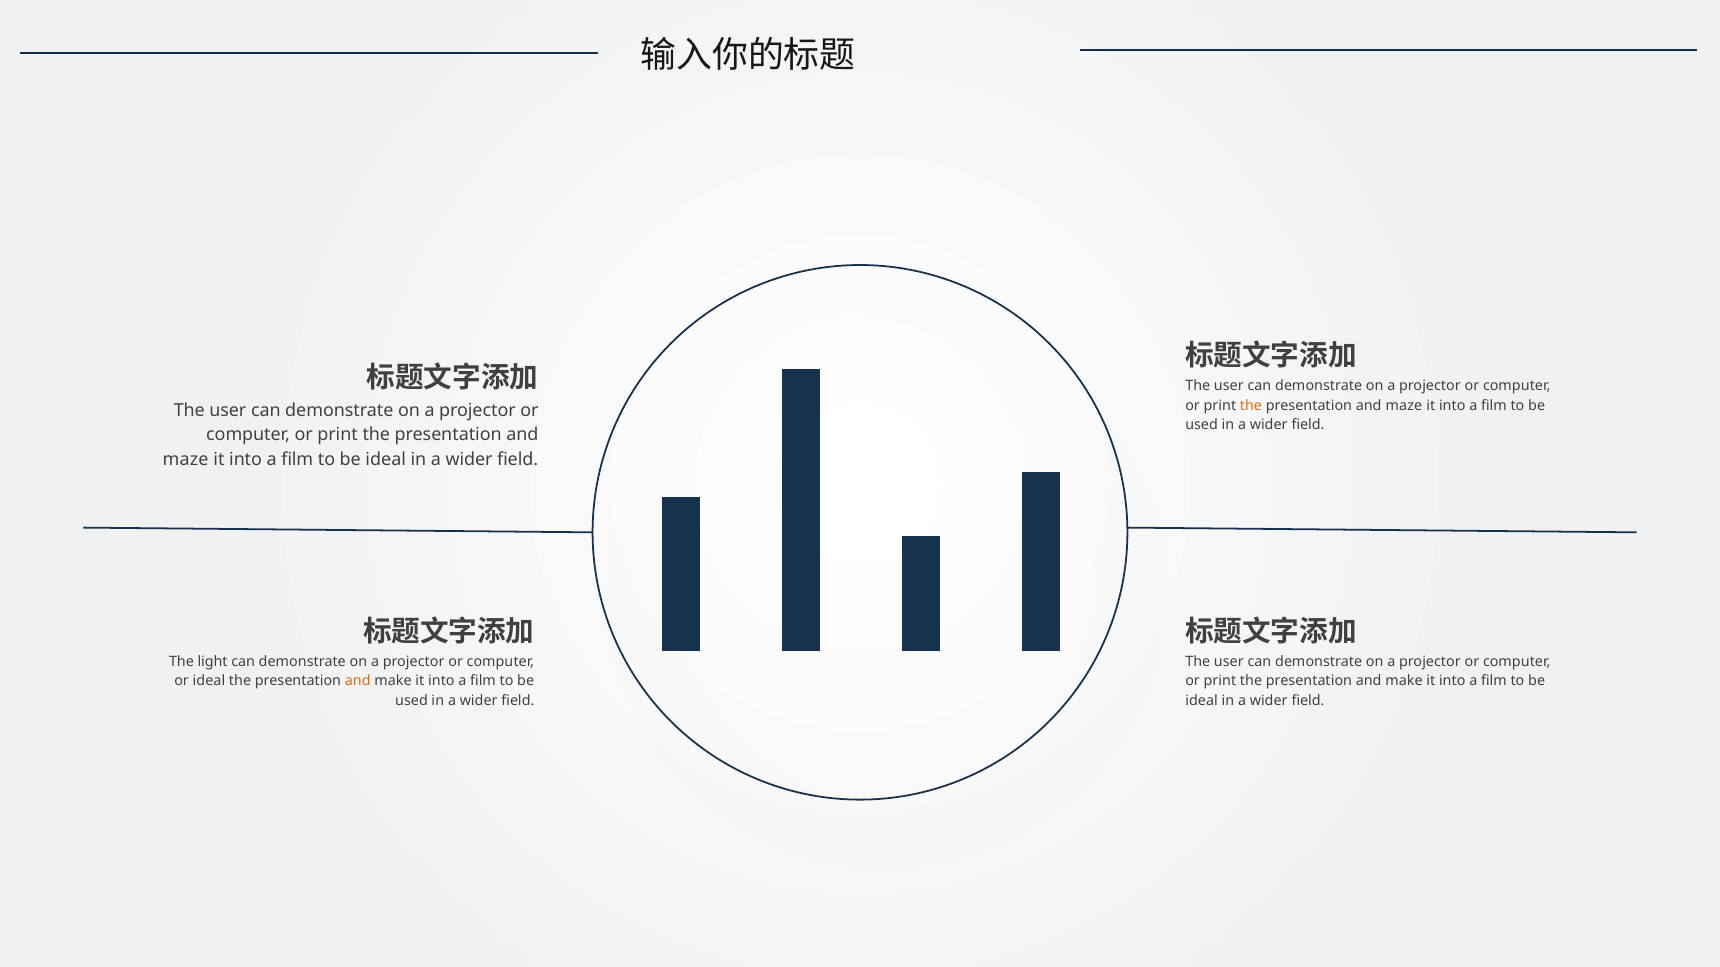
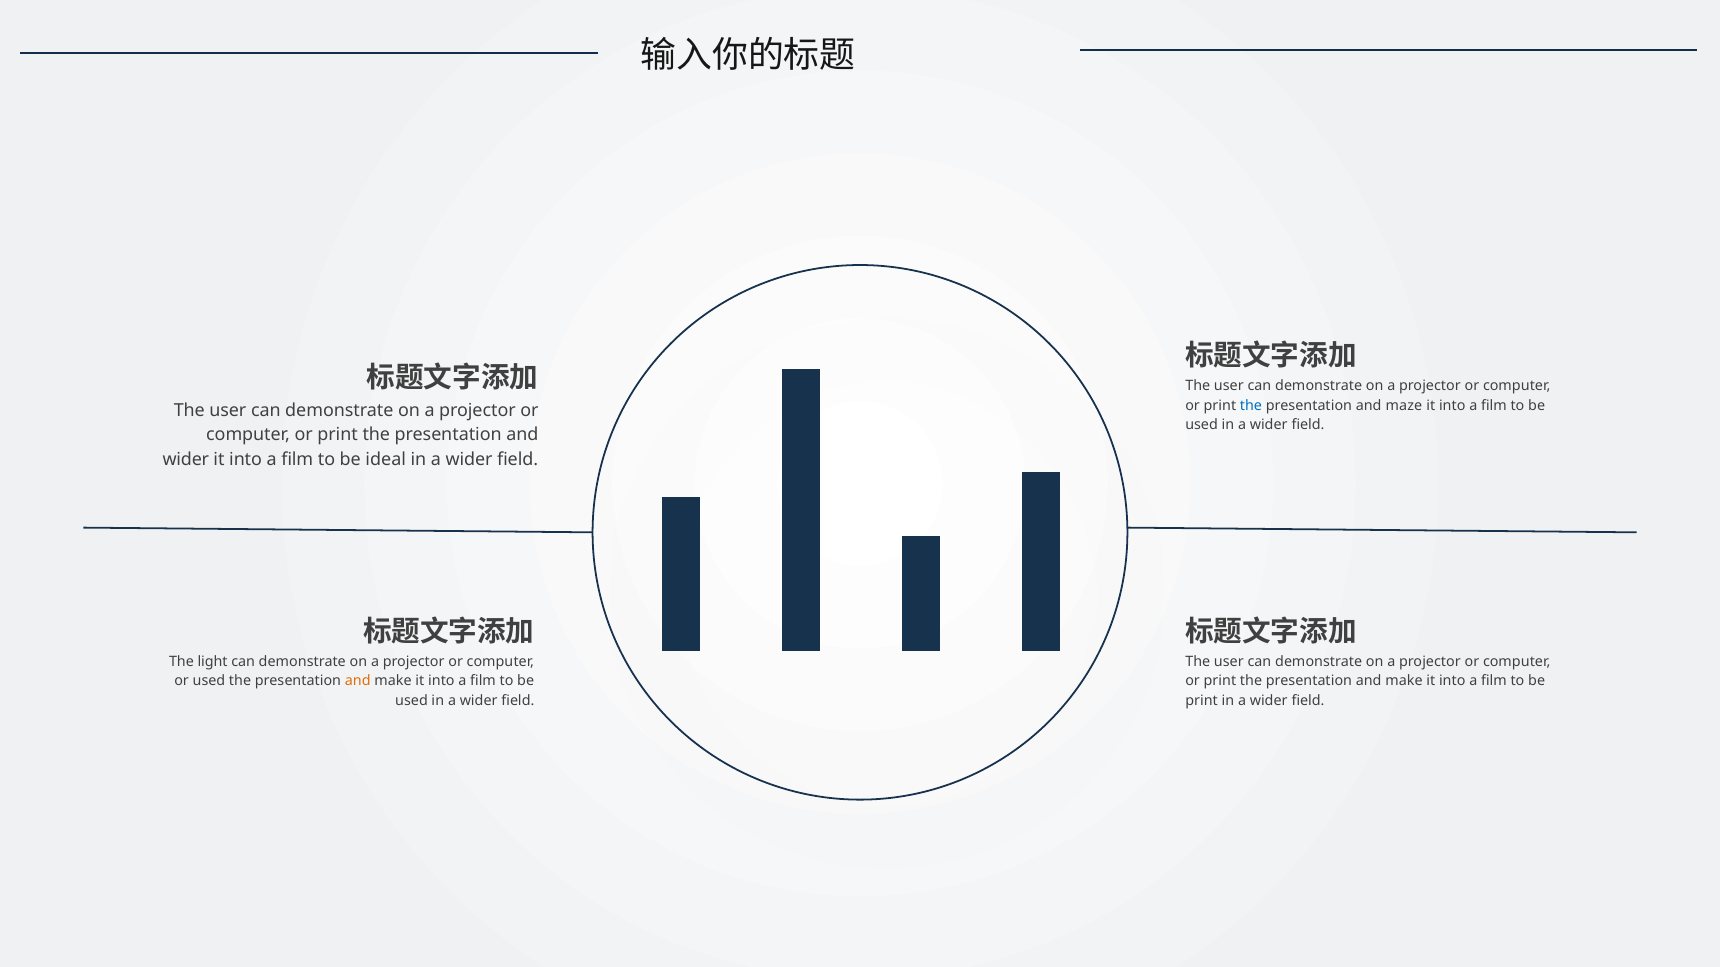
the at (1251, 406) colour: orange -> blue
maze at (186, 460): maze -> wider
or ideal: ideal -> used
ideal at (1202, 701): ideal -> print
